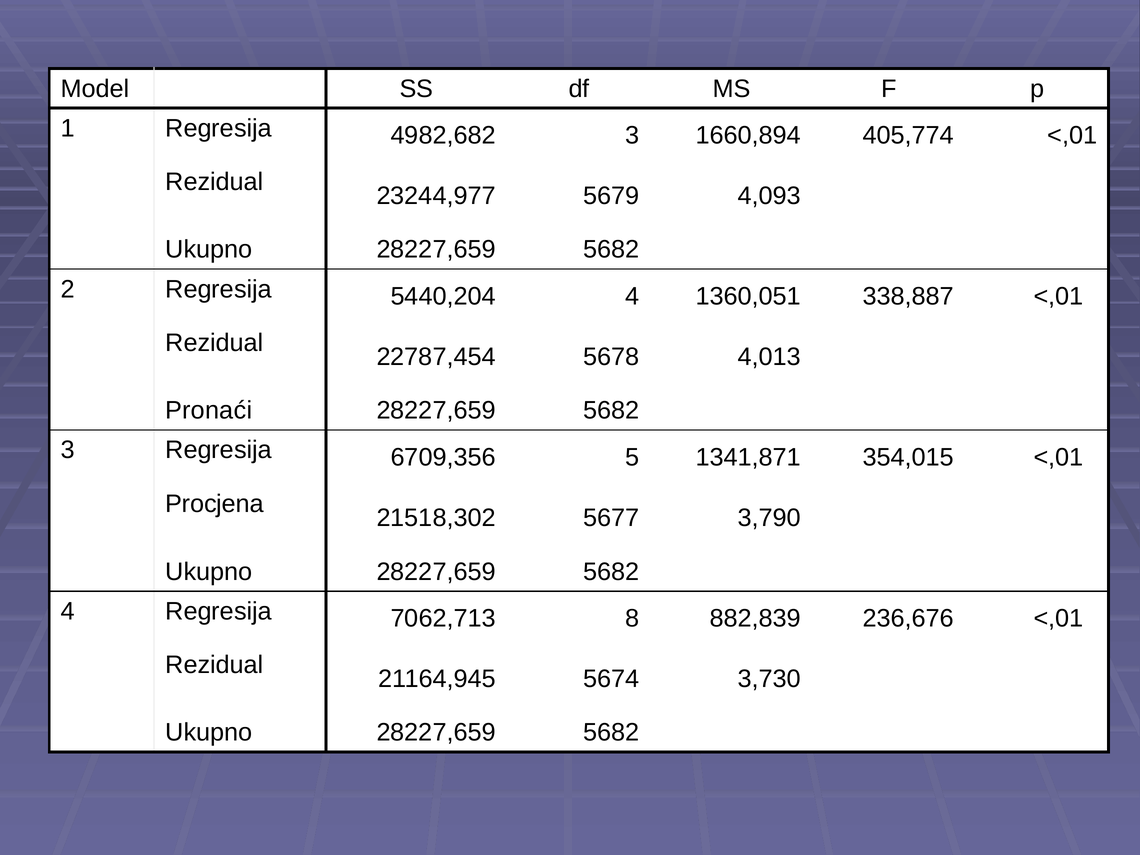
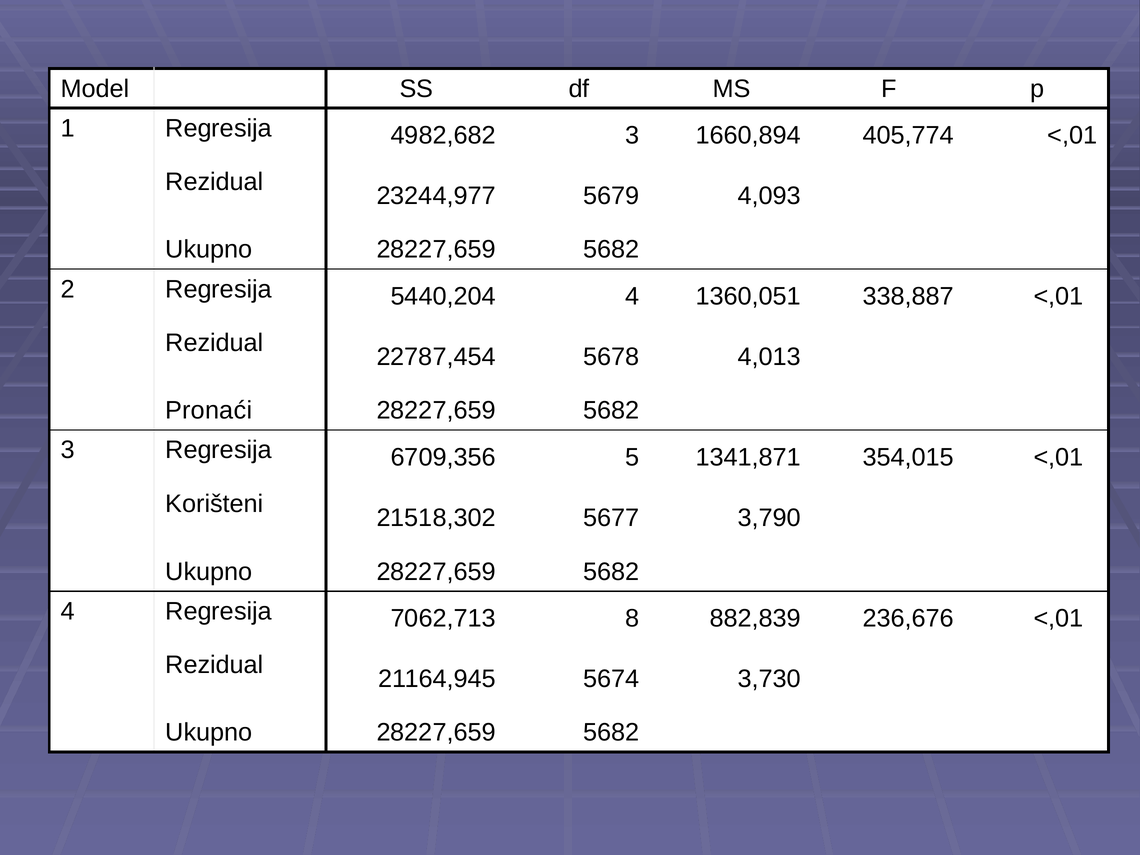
Procjena: Procjena -> Korišteni
